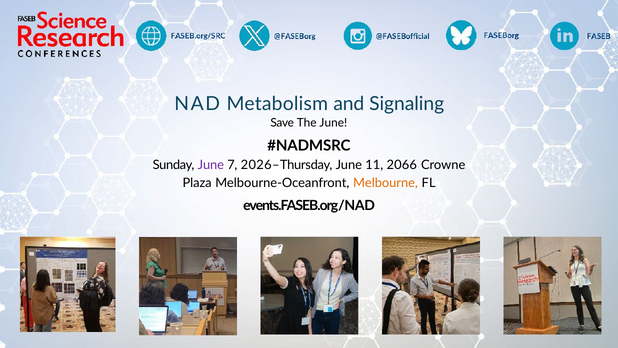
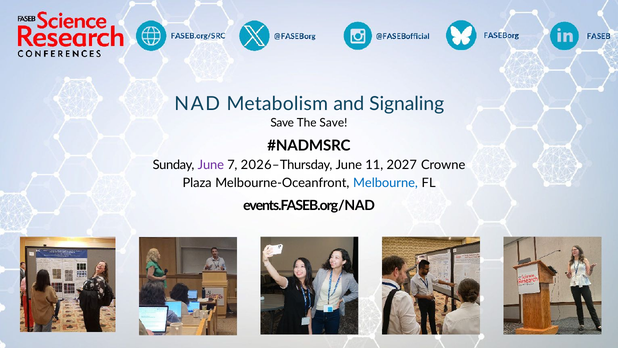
The June: June -> Save
2066: 2066 -> 2027
Melbourne colour: orange -> blue
